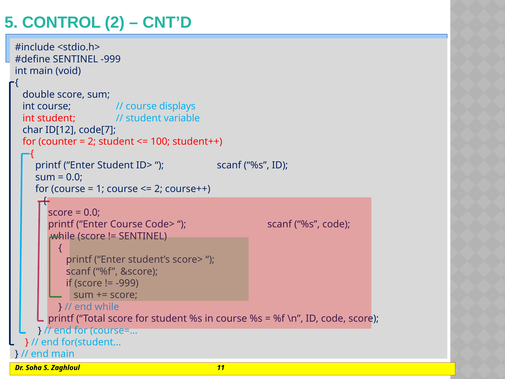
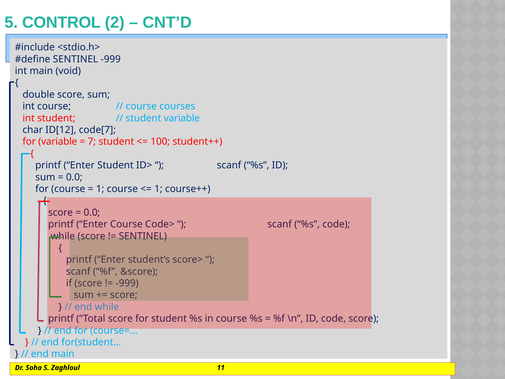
displays: displays -> courses
for counter: counter -> variable
2 at (92, 142): 2 -> 7
2 at (158, 189): 2 -> 1
